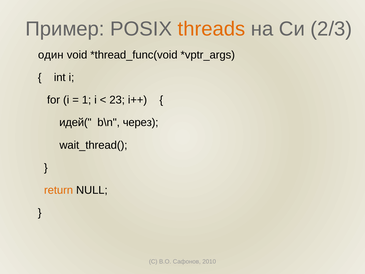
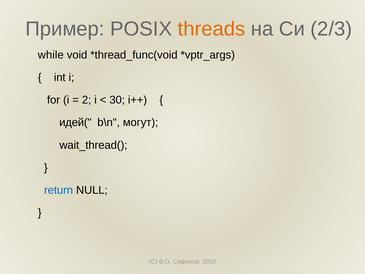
один: один -> while
1: 1 -> 2
23: 23 -> 30
через: через -> могут
return colour: orange -> blue
